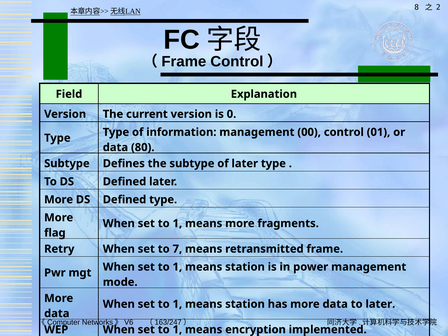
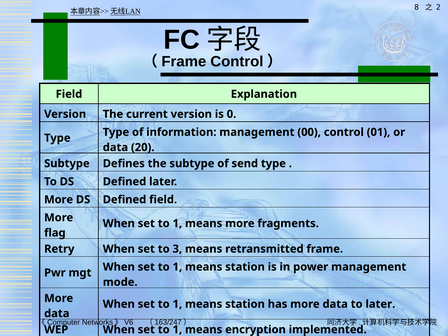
80: 80 -> 20
of later: later -> send
Defined type: type -> field
7: 7 -> 3
